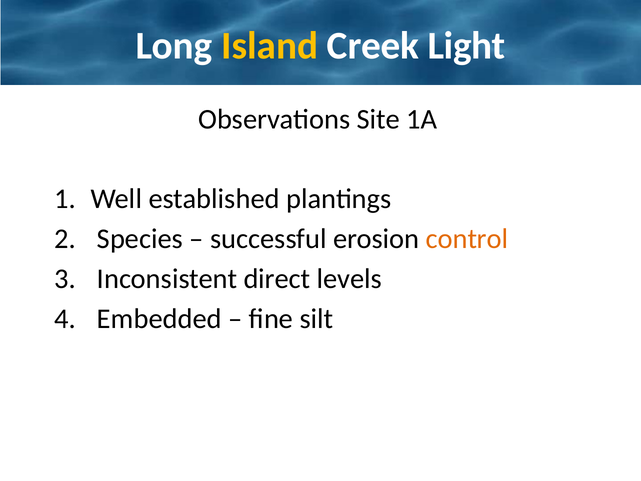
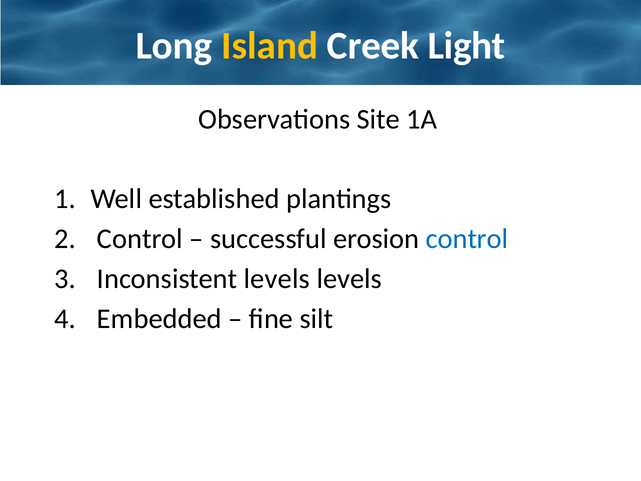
Species at (140, 239): Species -> Control
control at (467, 239) colour: orange -> blue
Inconsistent direct: direct -> levels
